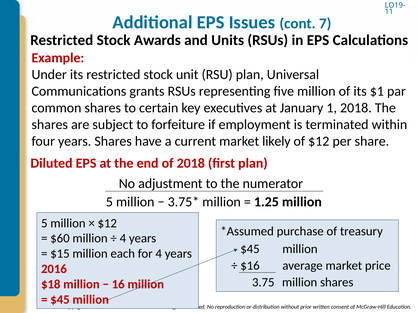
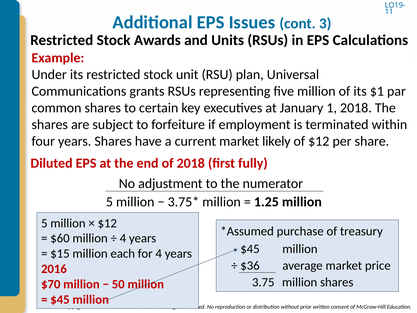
7: 7 -> 3
first plan: plan -> fully
$16: $16 -> $36
$18: $18 -> $70
16: 16 -> 50
